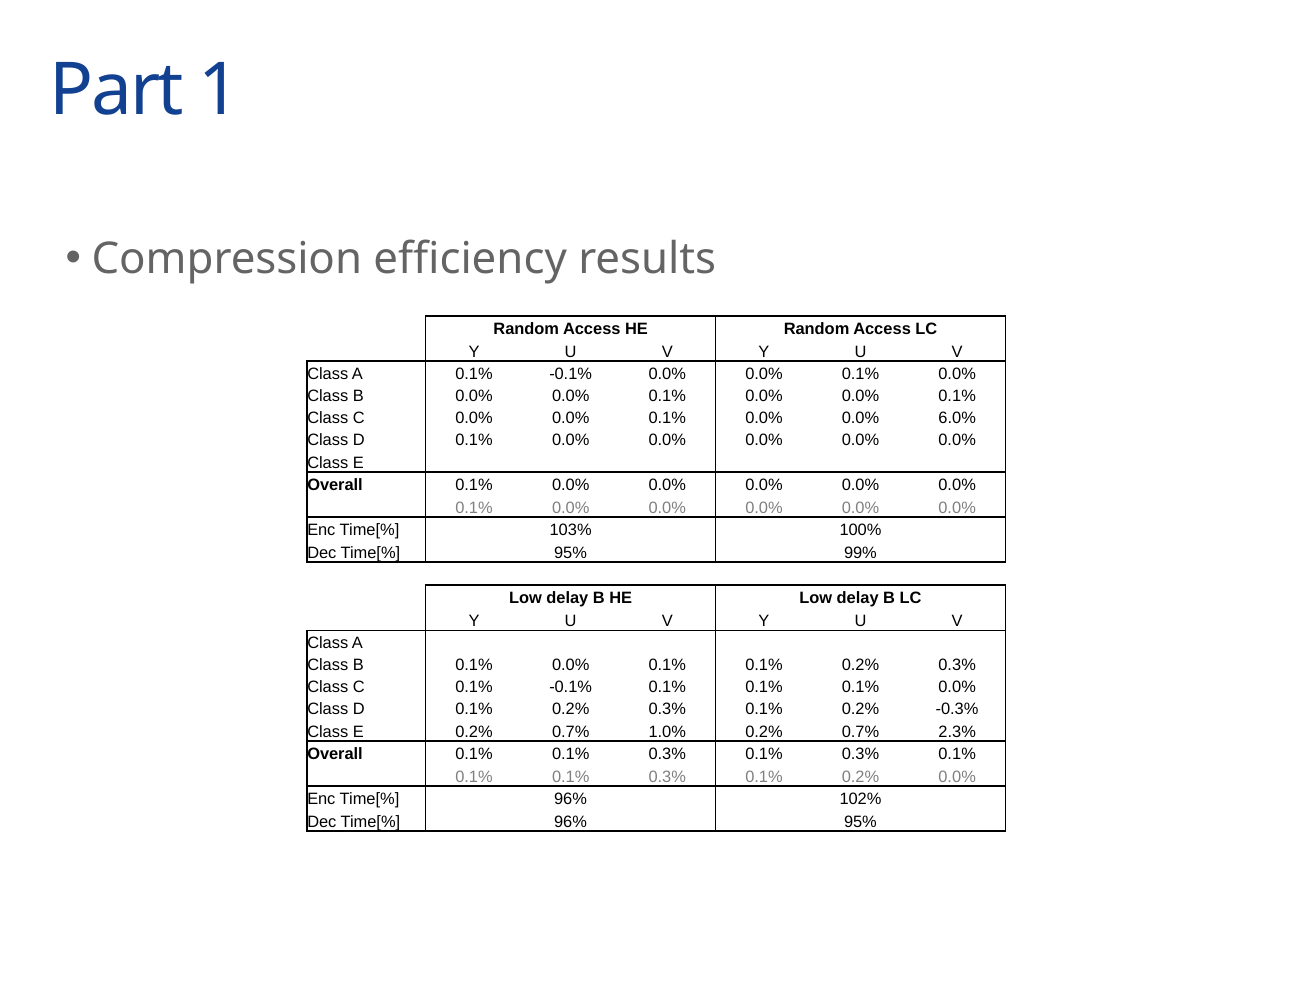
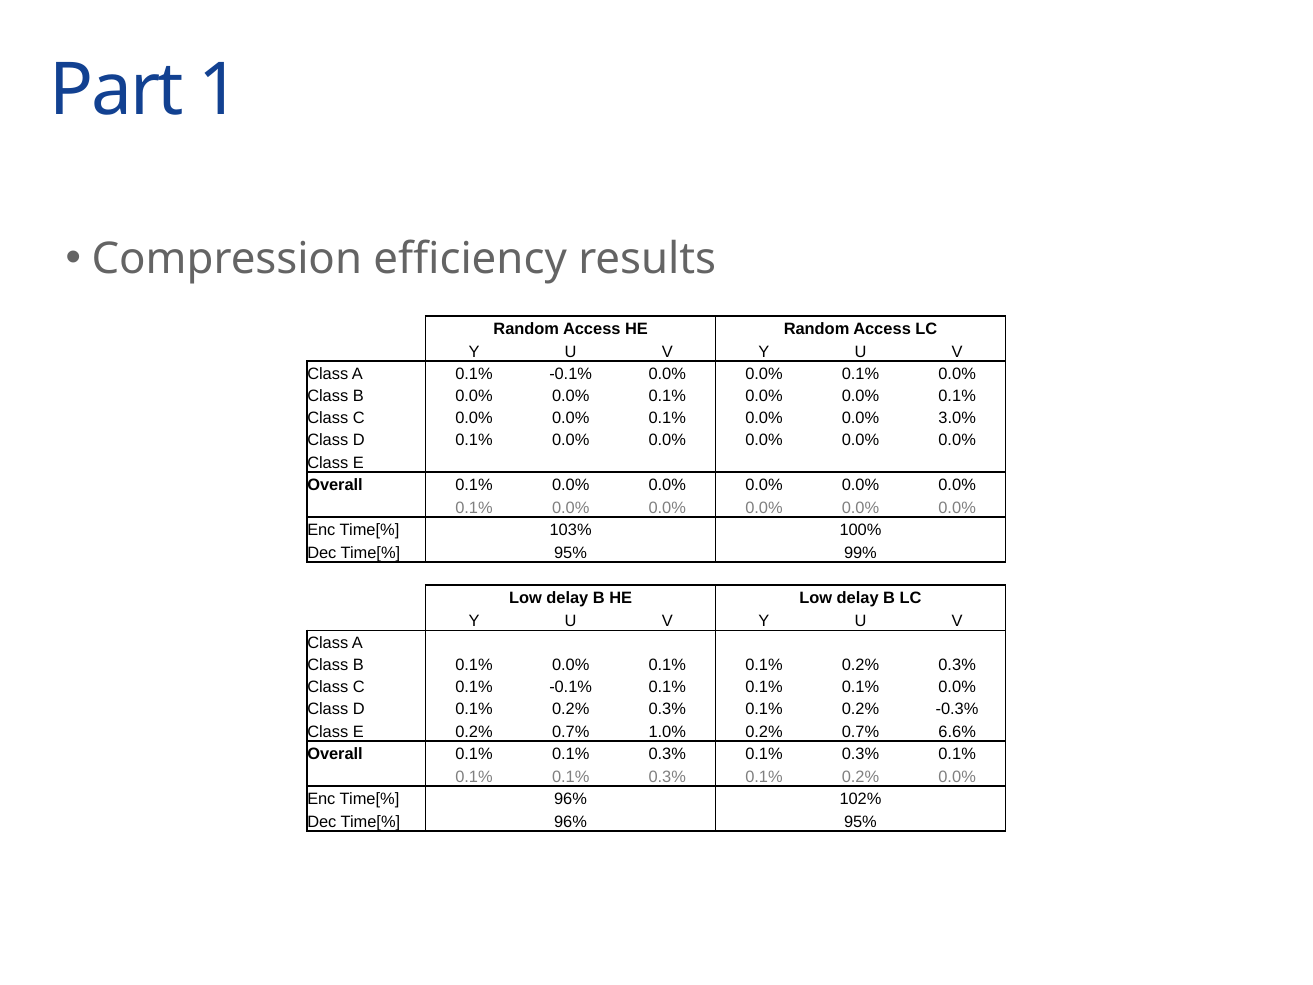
6.0%: 6.0% -> 3.0%
2.3%: 2.3% -> 6.6%
